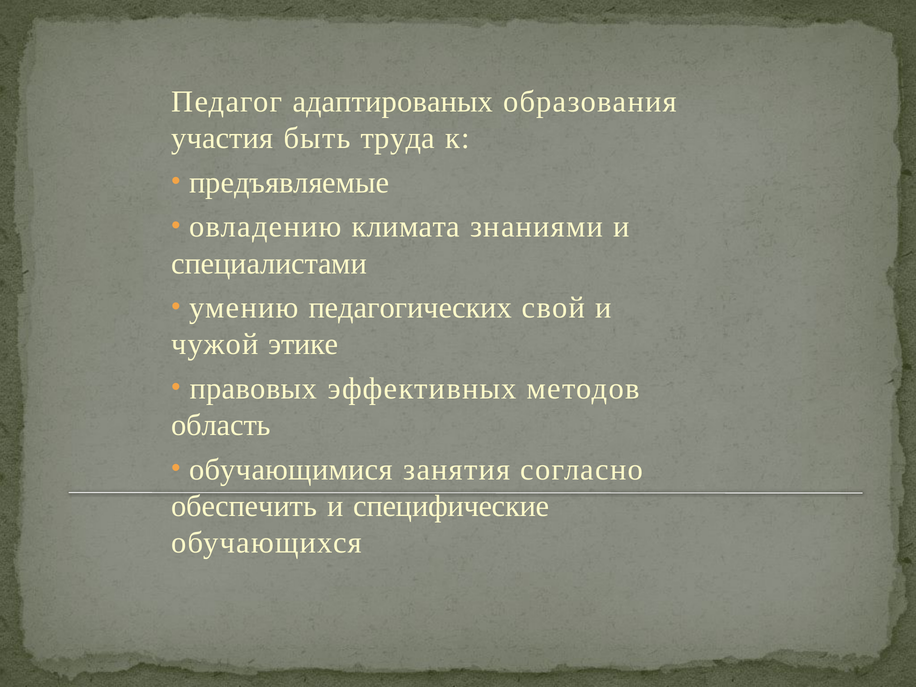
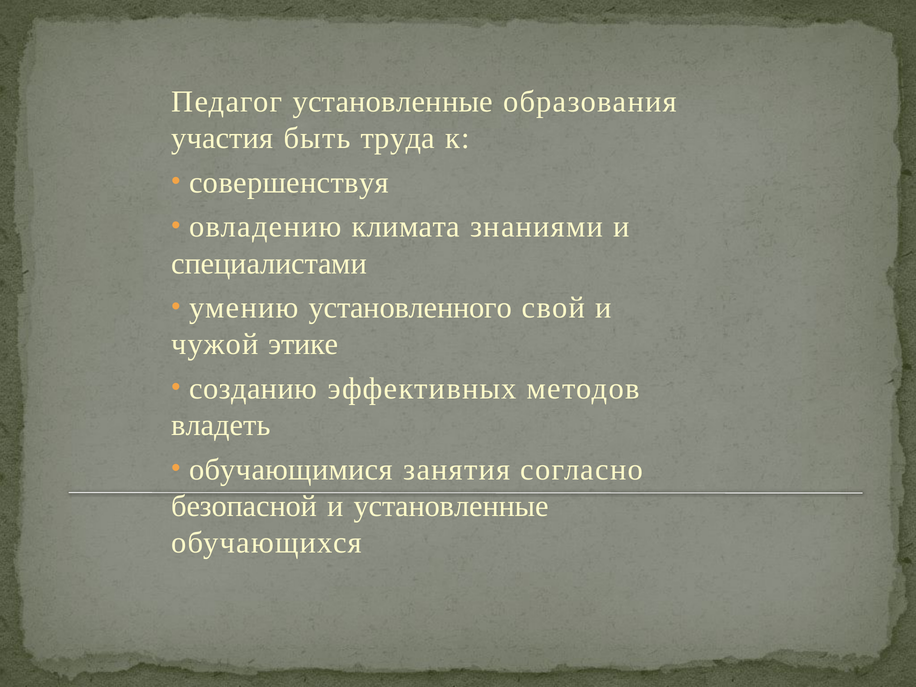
Педагог адаптированых: адаптированых -> установленные
предъявляемые: предъявляемые -> совершенствуя
педагогических: педагогических -> установленного
правовых: правовых -> созданию
область: область -> владеть
обеспечить: обеспечить -> безопасной
и специфические: специфические -> установленные
